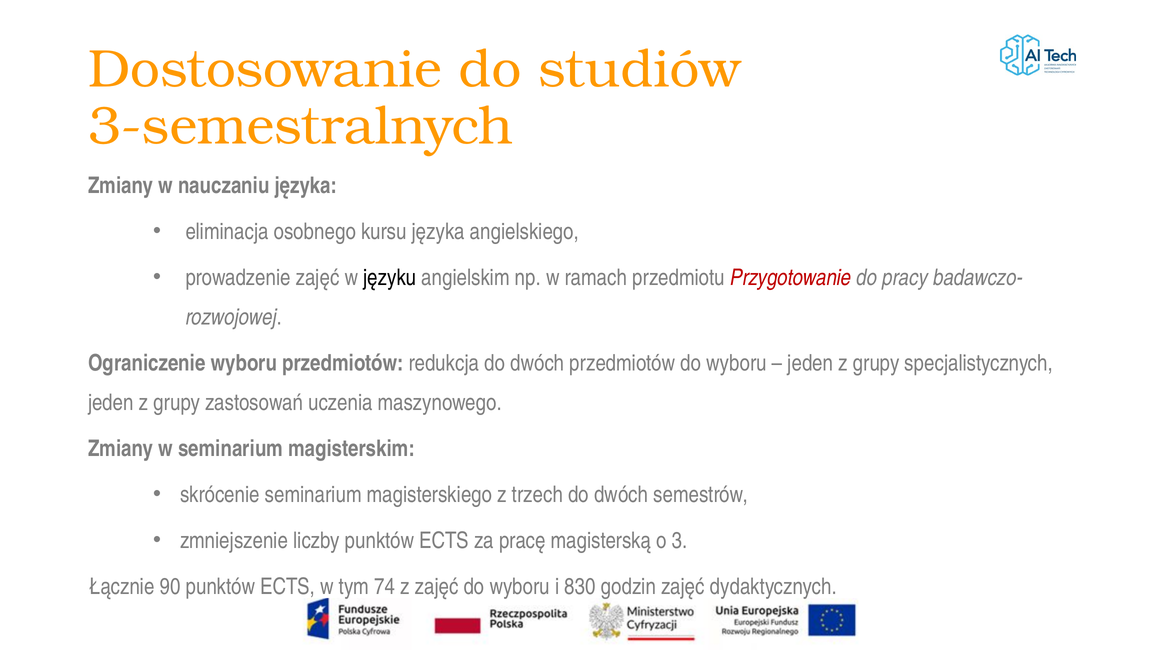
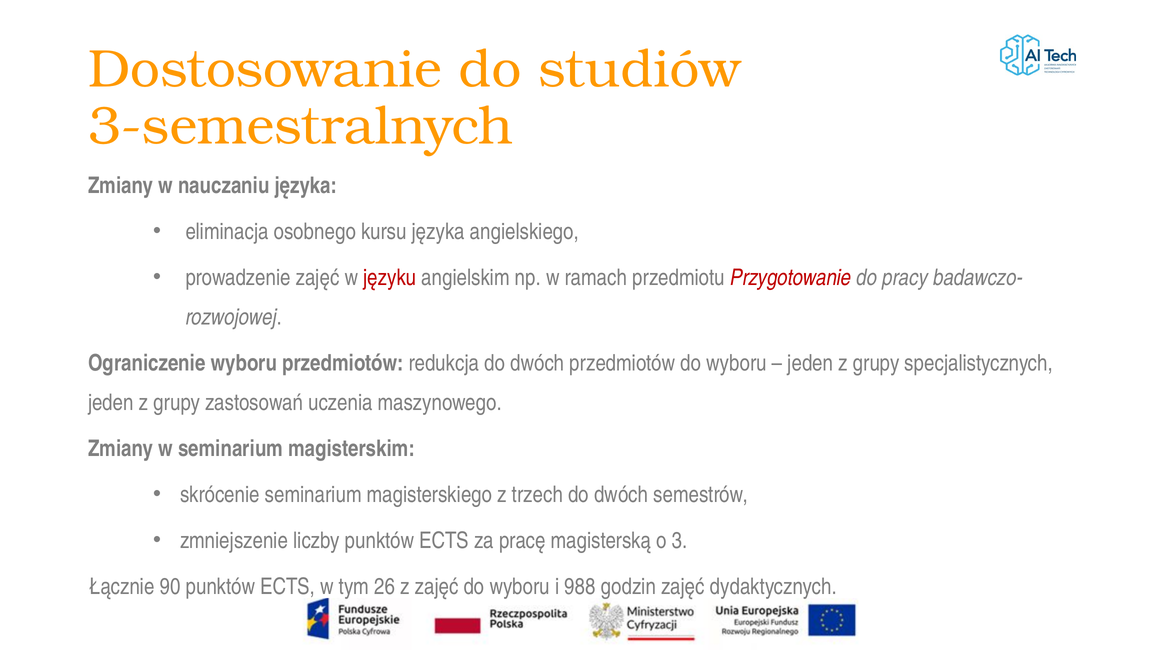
języku colour: black -> red
74: 74 -> 26
830: 830 -> 988
